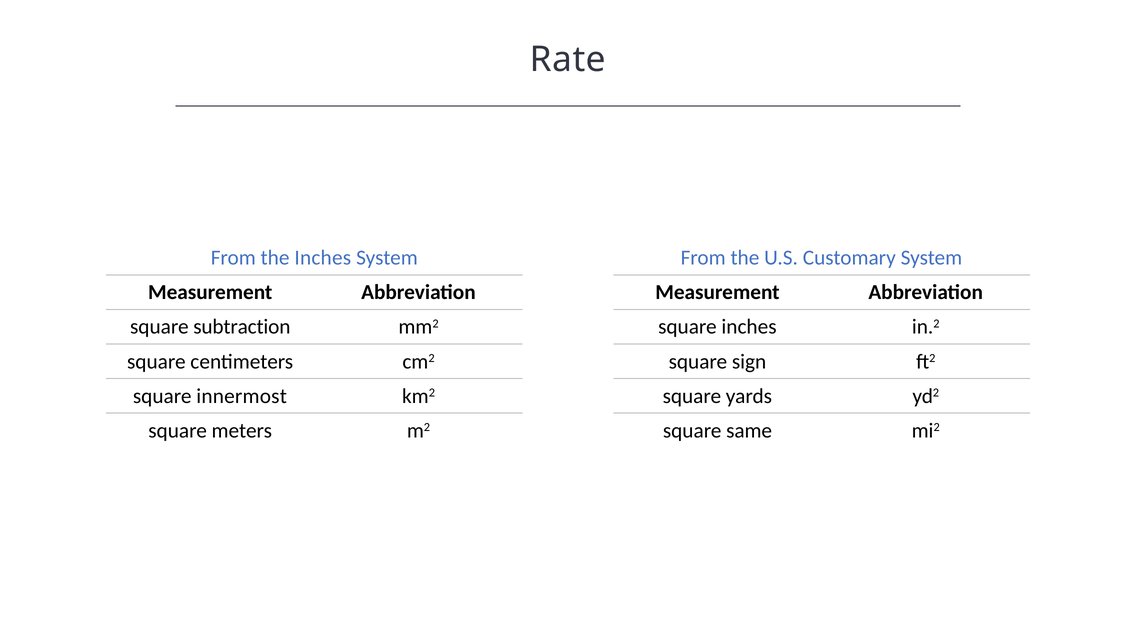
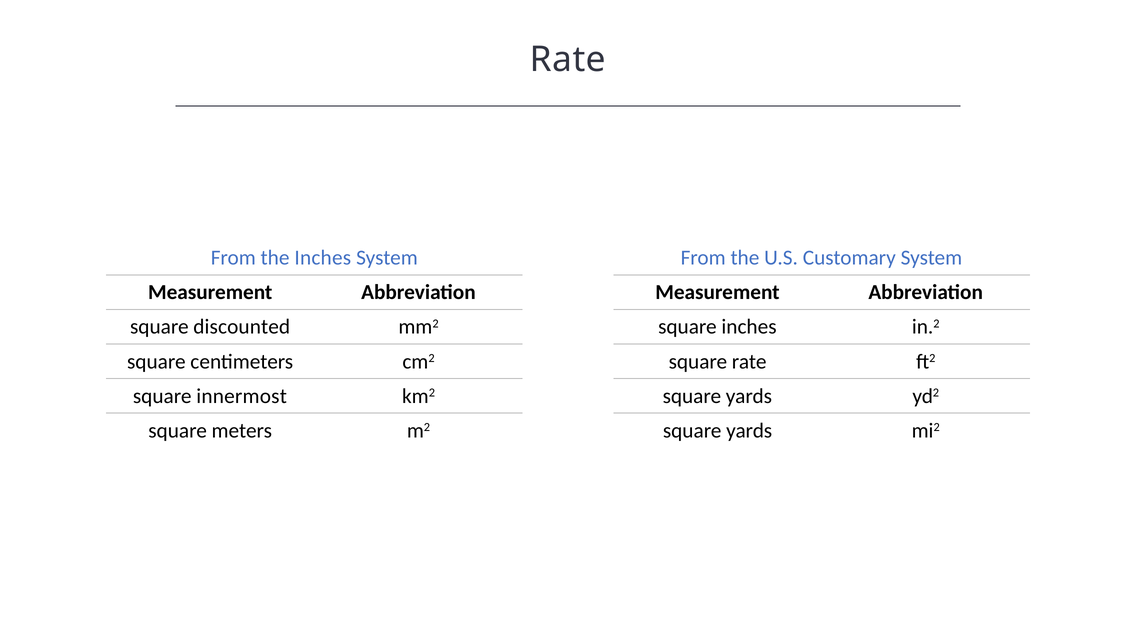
subtraction: subtraction -> discounted
square sign: sign -> rate
same at (749, 431): same -> yards
